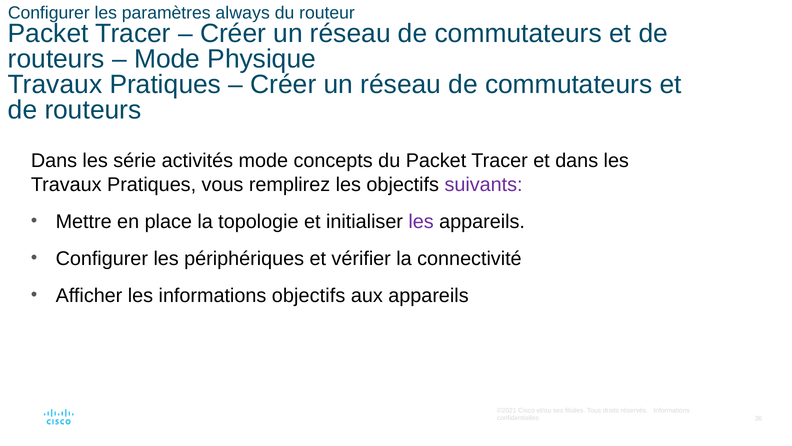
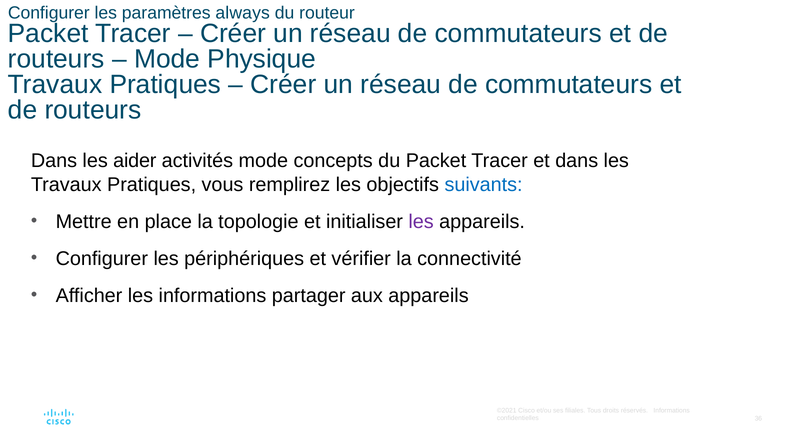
série: série -> aider
suivants colour: purple -> blue
informations objectifs: objectifs -> partager
